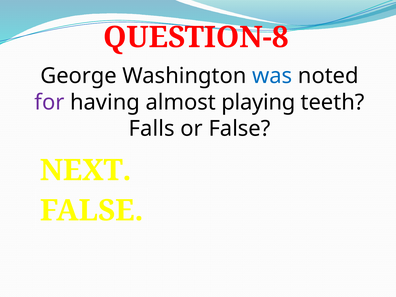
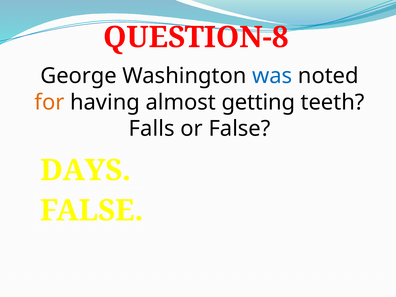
for colour: purple -> orange
playing: playing -> getting
NEXT: NEXT -> DAYS
